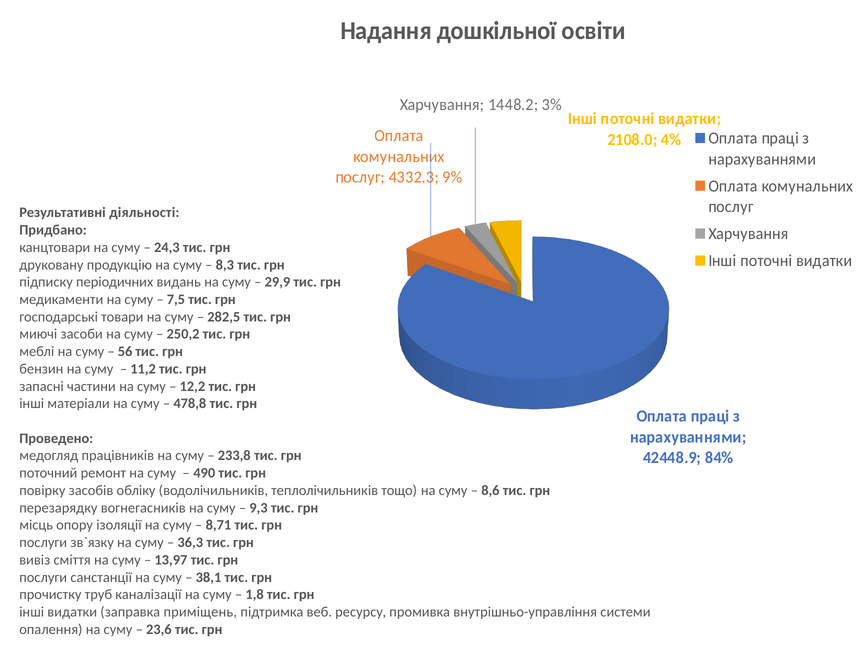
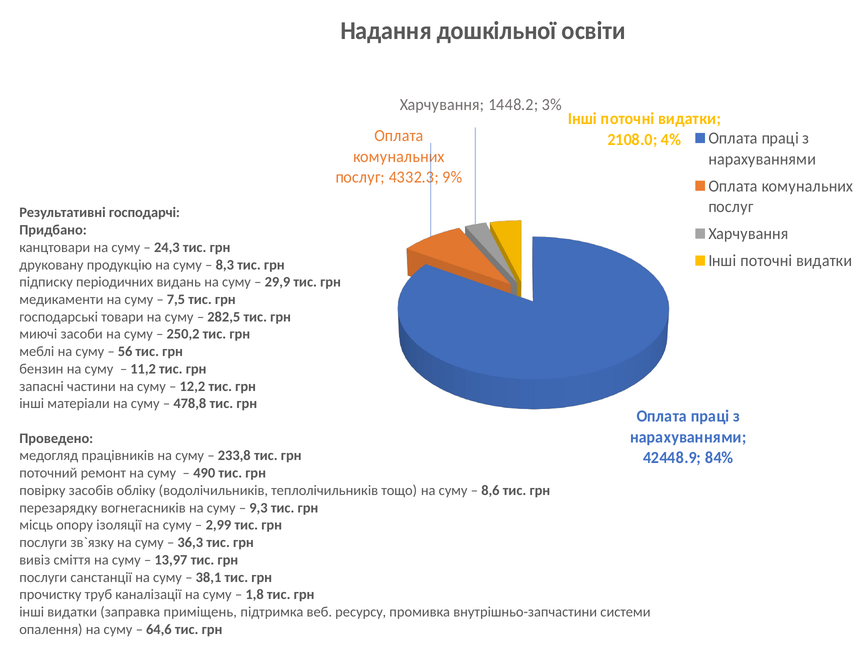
діяльності: діяльності -> господарчі
8,71: 8,71 -> 2,99
внутрішньо-управління: внутрішньо-управління -> внутрішньо-запчастини
23,6: 23,6 -> 64,6
